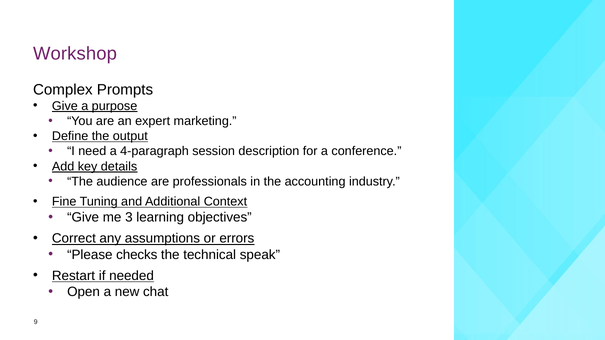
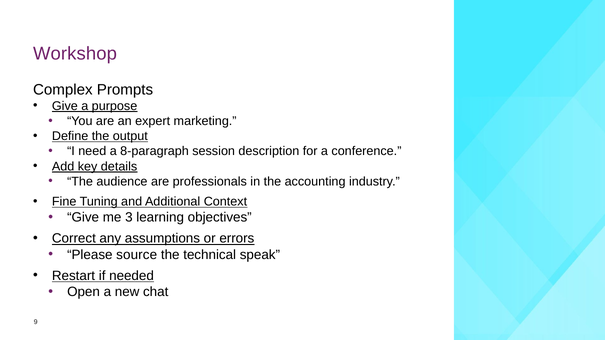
4-paragraph: 4-paragraph -> 8-paragraph
checks: checks -> source
